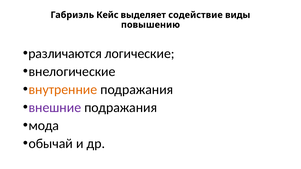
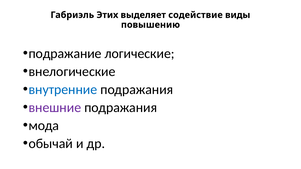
Кейс: Кейс -> Этих
различаются: различаются -> подражание
внутренние colour: orange -> blue
